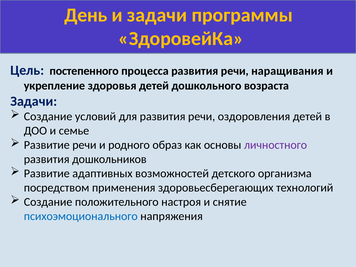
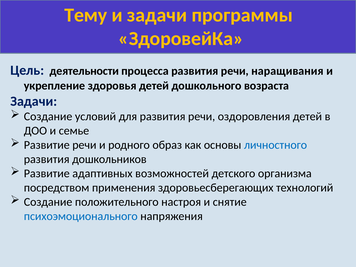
День: День -> Тему
постепенного: постепенного -> деятельности
личностного colour: purple -> blue
